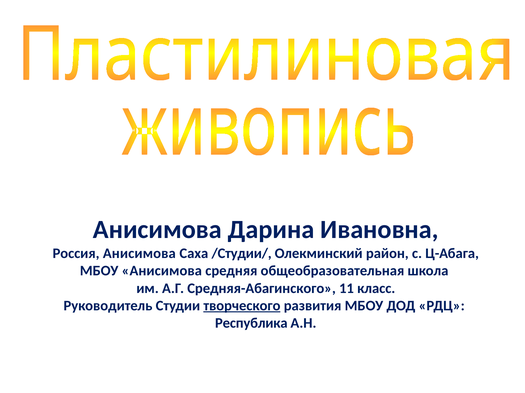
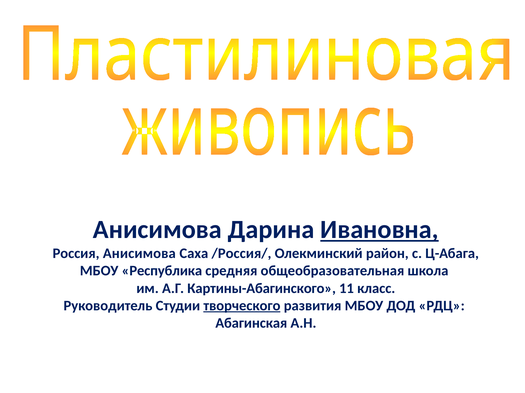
Ивановна underline: none -> present
/Студии/: /Студии/ -> /Россия/
МБОУ Анисимова: Анисимова -> Республика
Средняя-Абагинского: Средняя-Абагинского -> Картины-Абагинского
Республика: Республика -> Абагинская
